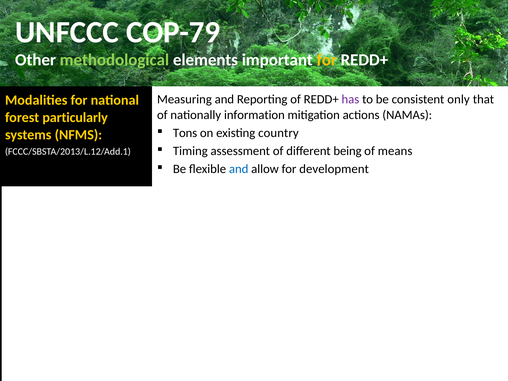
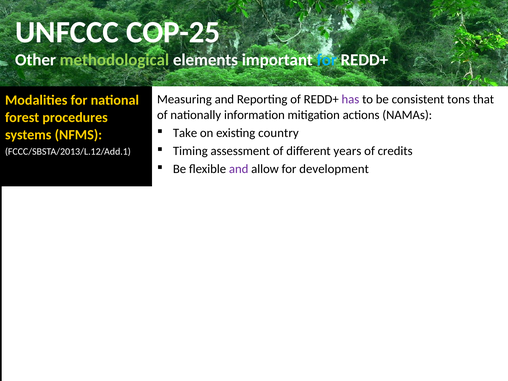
COP-79: COP-79 -> COP-25
for at (327, 60) colour: yellow -> light blue
consistent only: only -> tons
particularly: particularly -> procedures
Tons: Tons -> Take
different being: being -> years
means: means -> credits
and at (239, 169) colour: blue -> purple
